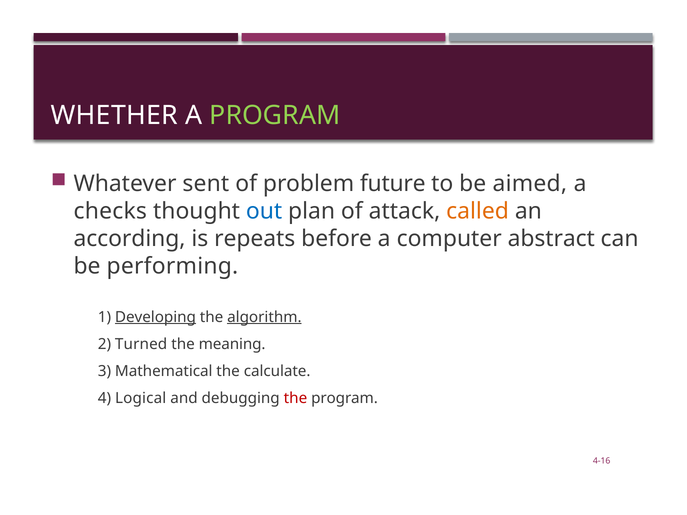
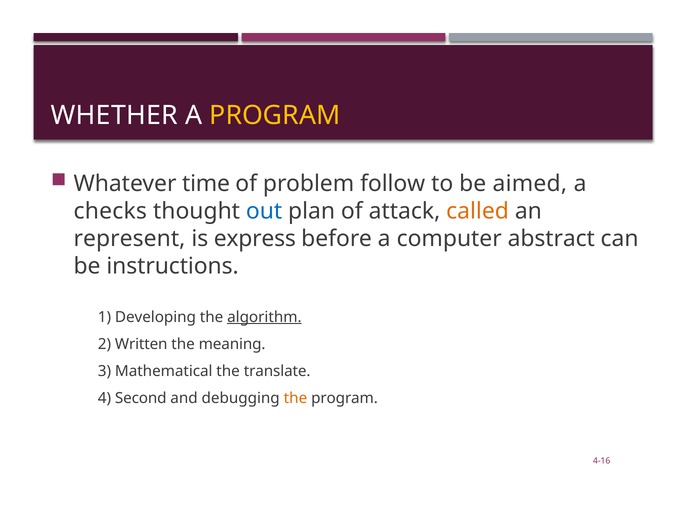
PROGRAM at (275, 115) colour: light green -> yellow
sent: sent -> time
future: future -> follow
according: according -> represent
repeats: repeats -> express
performing: performing -> instructions
Developing underline: present -> none
Turned: Turned -> Written
calculate: calculate -> translate
Logical: Logical -> Second
the at (295, 398) colour: red -> orange
